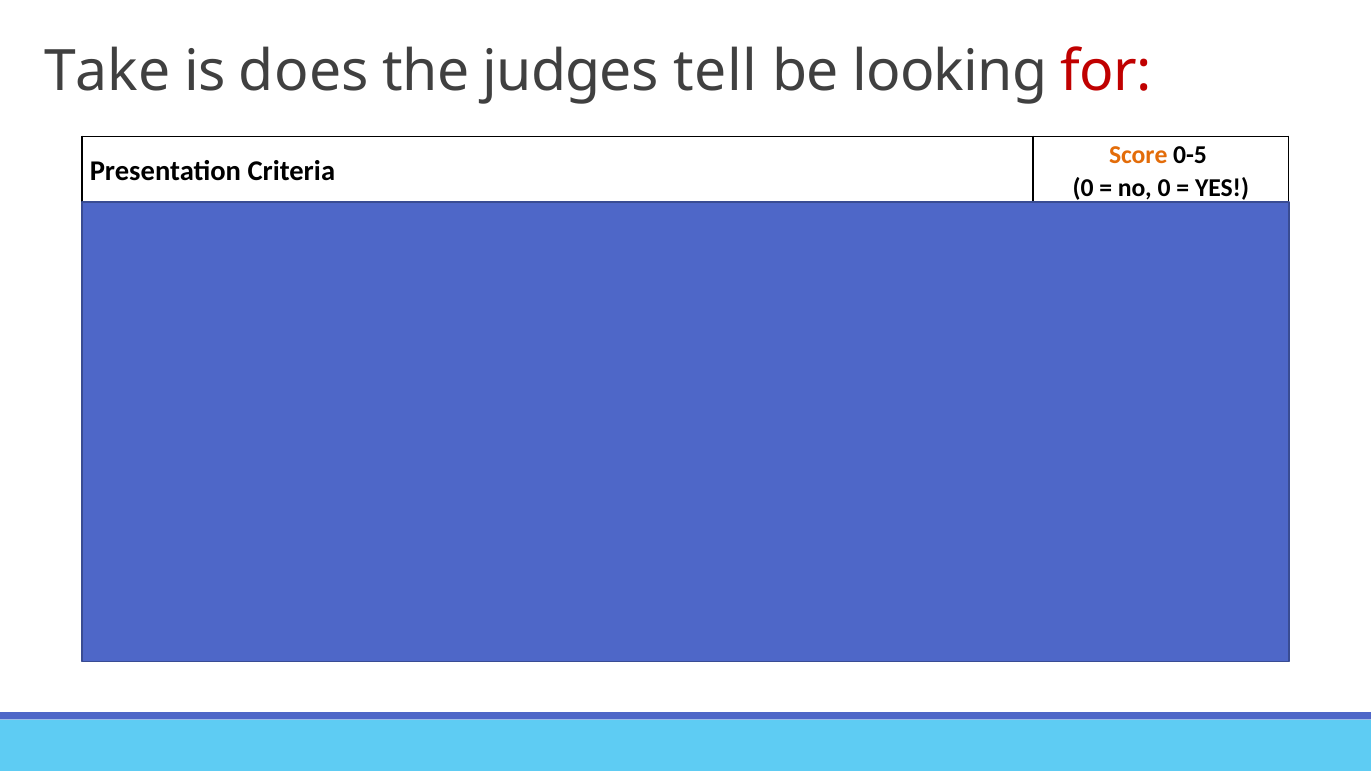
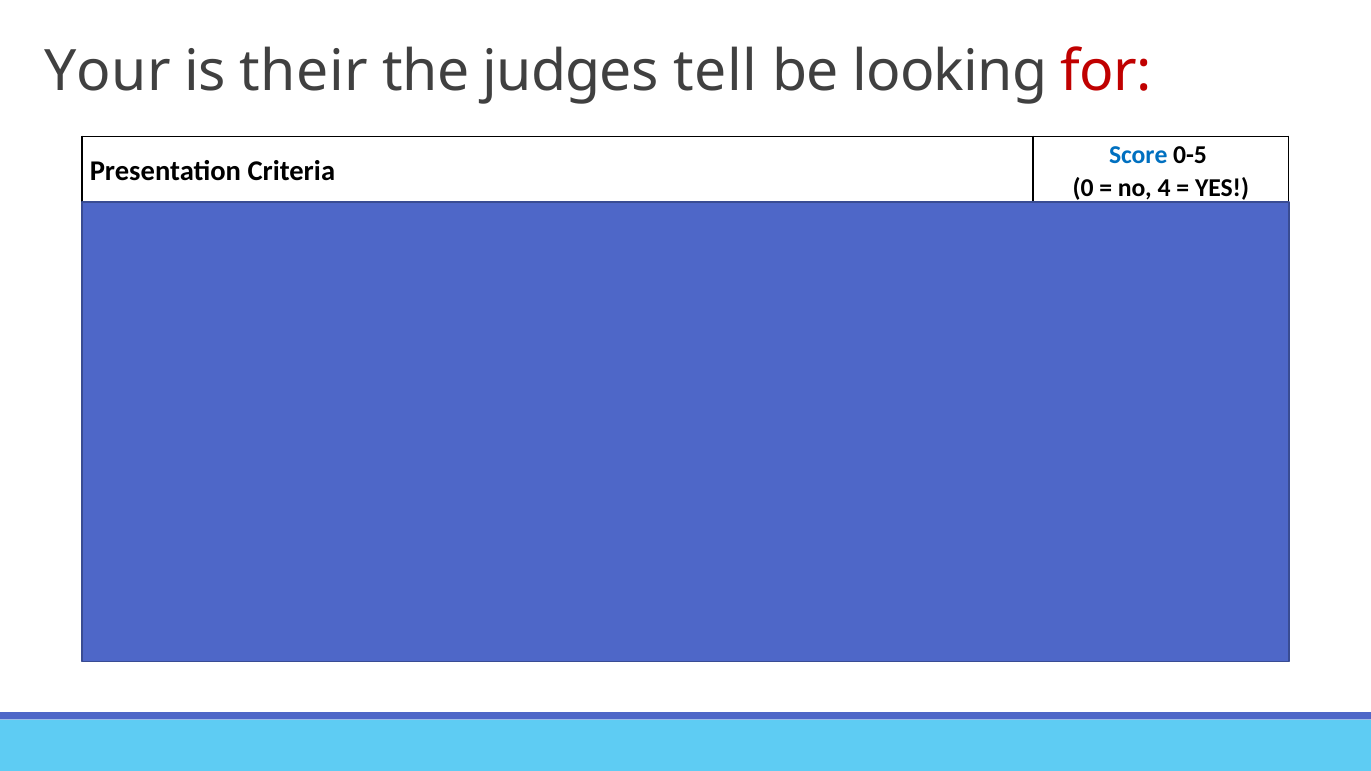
Take: Take -> Your
is does: does -> their
Score colour: orange -> blue
no 0: 0 -> 4
